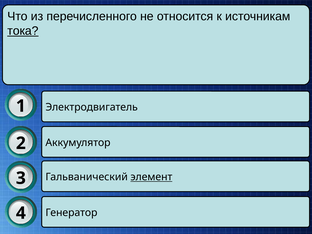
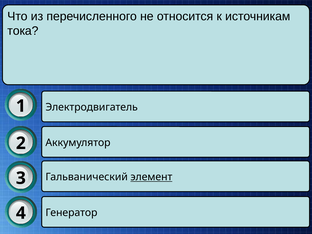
тока underline: present -> none
